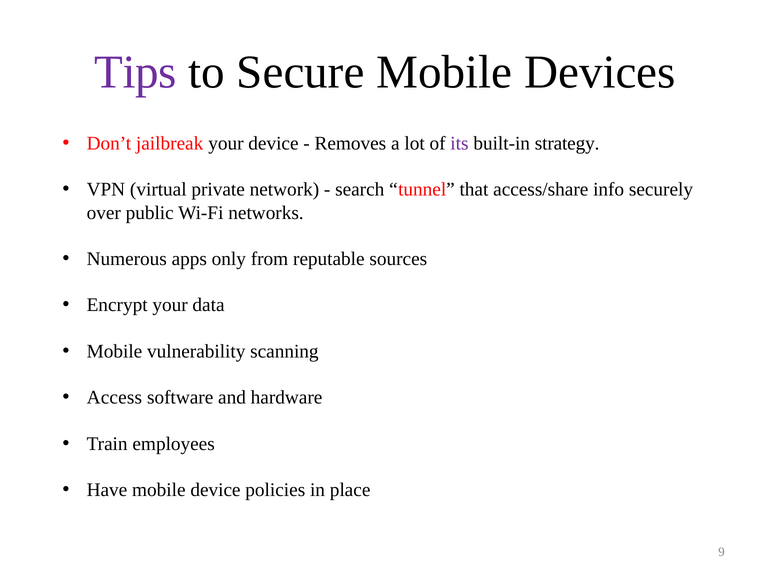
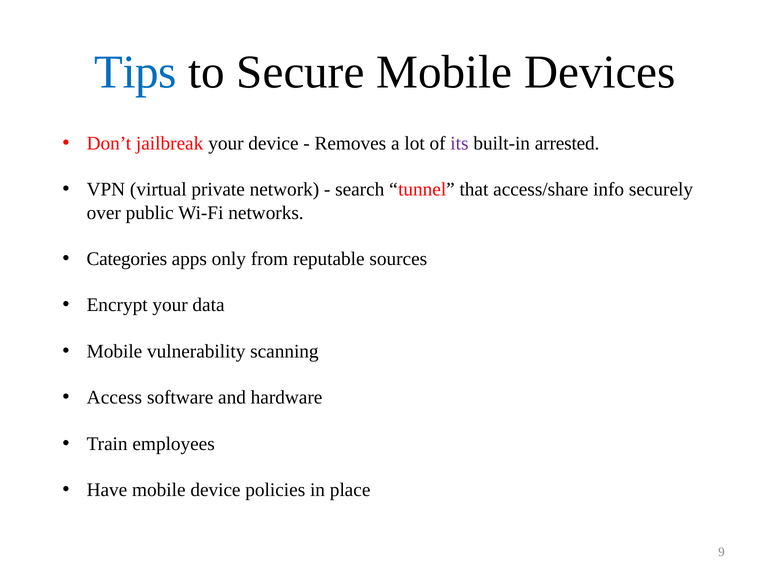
Tips colour: purple -> blue
strategy: strategy -> arrested
Numerous: Numerous -> Categories
